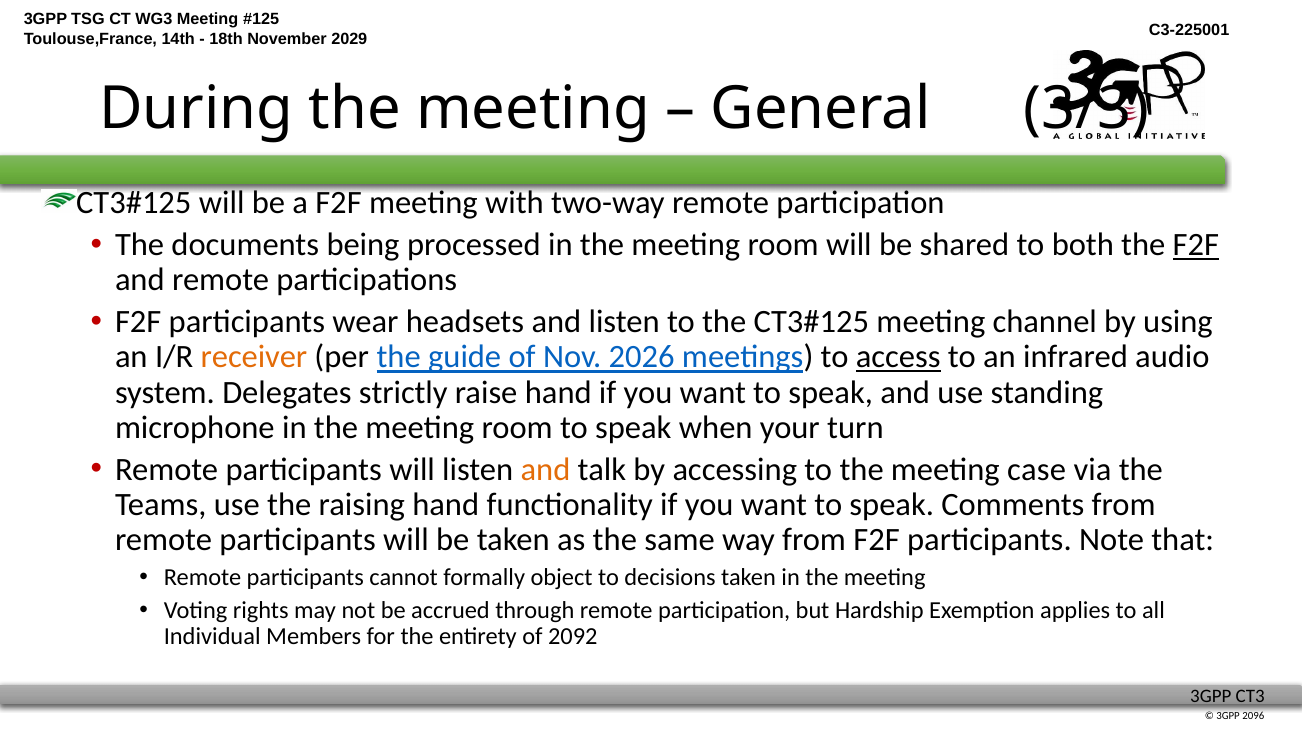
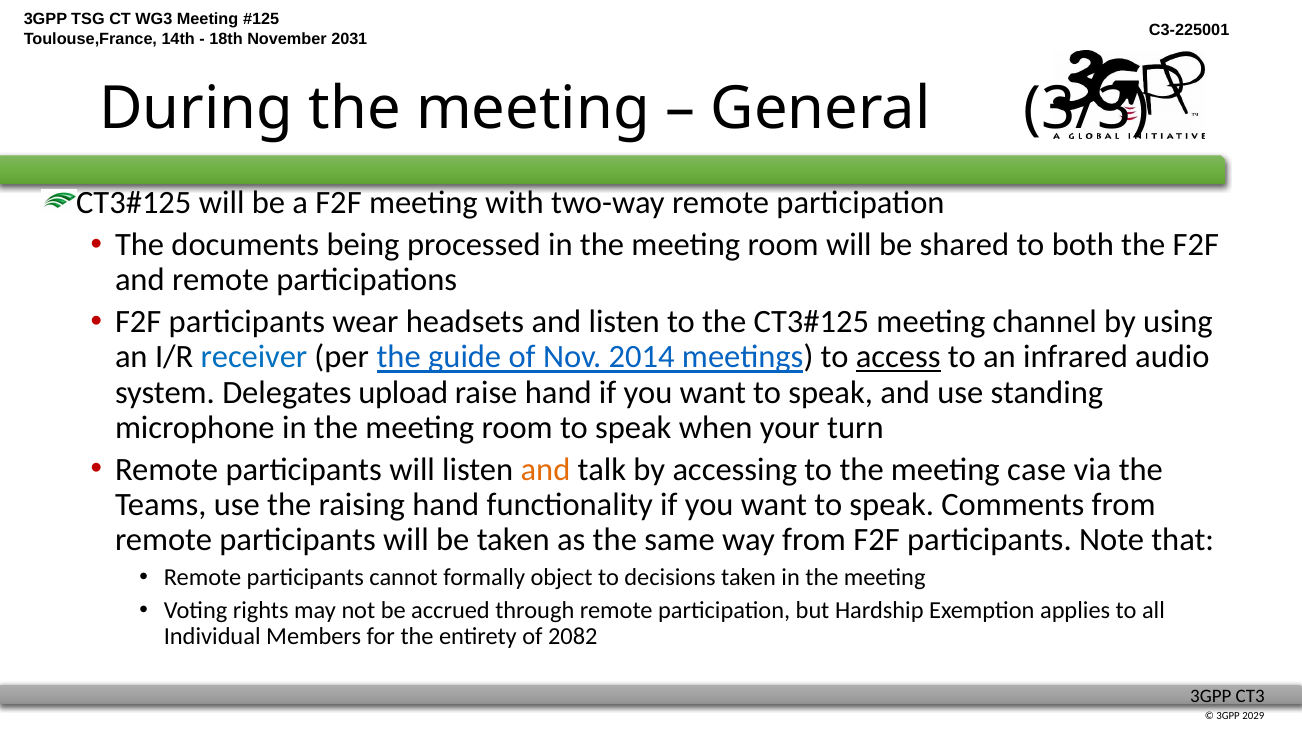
2029: 2029 -> 2031
F2F at (1196, 245) underline: present -> none
receiver colour: orange -> blue
2026: 2026 -> 2014
strictly: strictly -> upload
2092: 2092 -> 2082
2096: 2096 -> 2029
